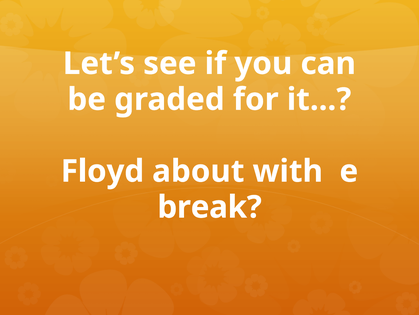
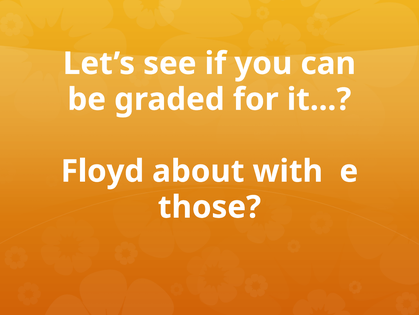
break: break -> those
